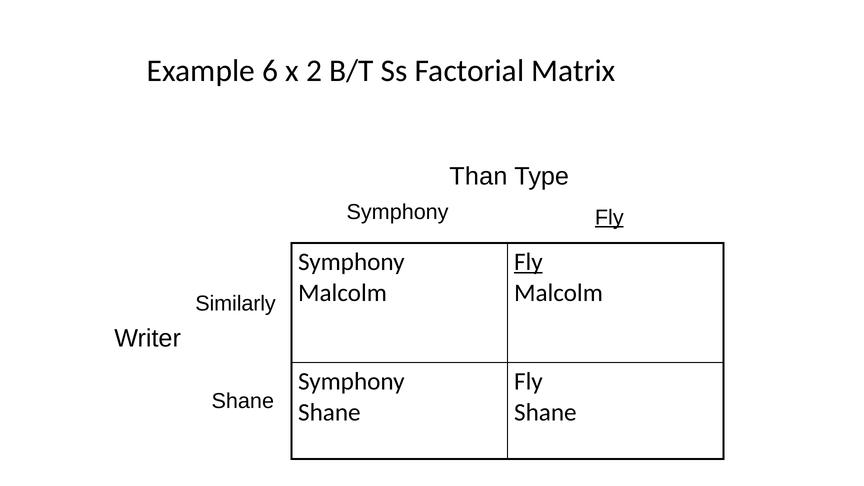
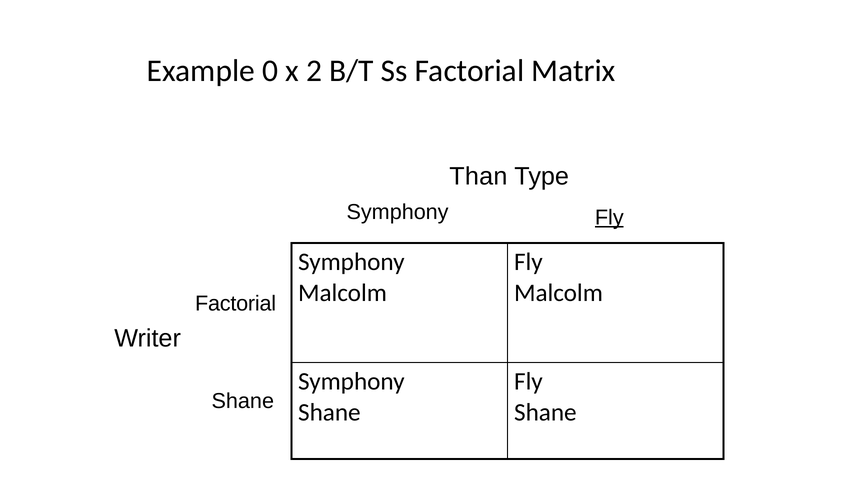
6: 6 -> 0
Fly at (528, 262) underline: present -> none
Similarly at (236, 304): Similarly -> Factorial
